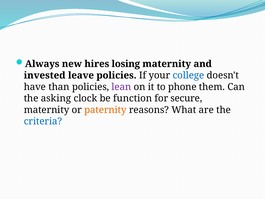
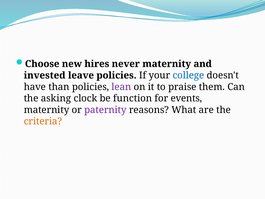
Always: Always -> Choose
losing: losing -> never
phone: phone -> praise
secure: secure -> events
paternity colour: orange -> purple
criteria colour: blue -> orange
